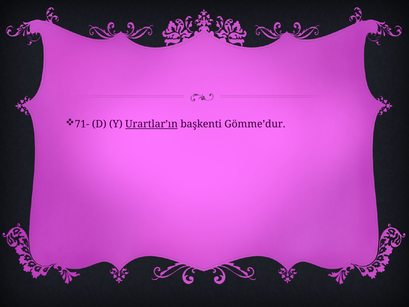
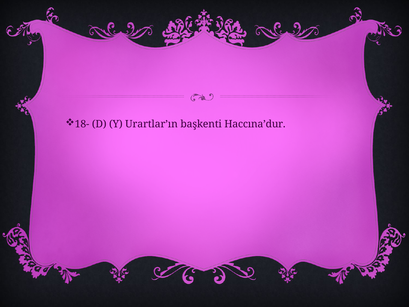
71-: 71- -> 18-
Urartlar’ın underline: present -> none
Gömme’dur: Gömme’dur -> Haccına’dur
